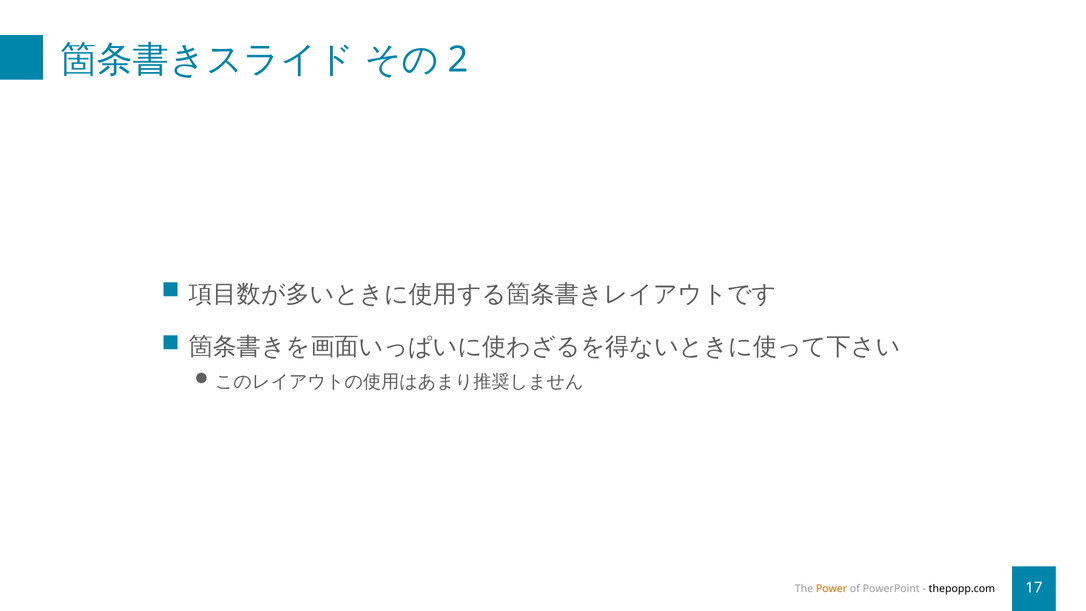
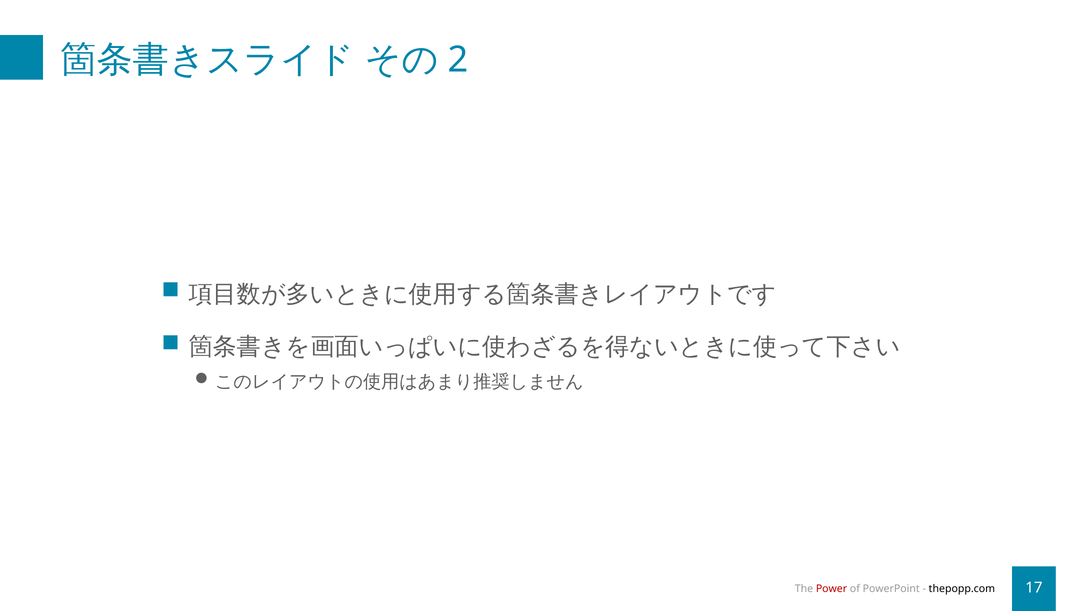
Power colour: orange -> red
